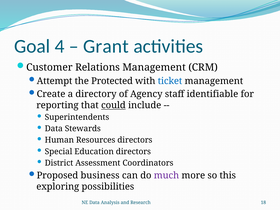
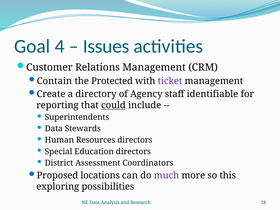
Grant: Grant -> Issues
Attempt: Attempt -> Contain
ticket colour: blue -> purple
business: business -> locations
